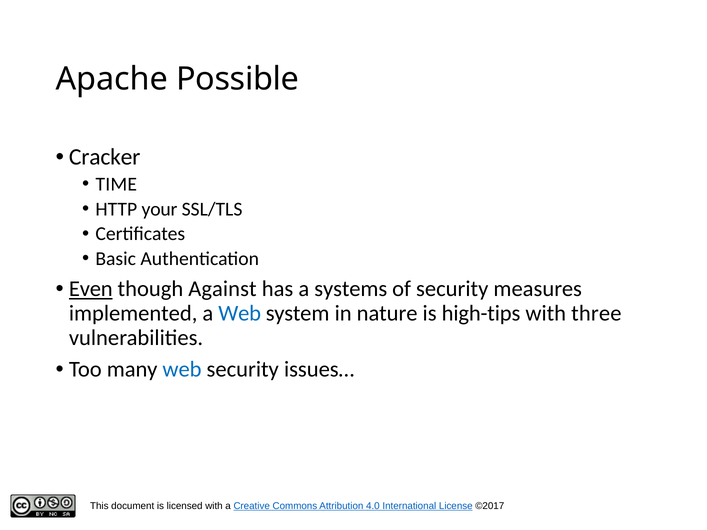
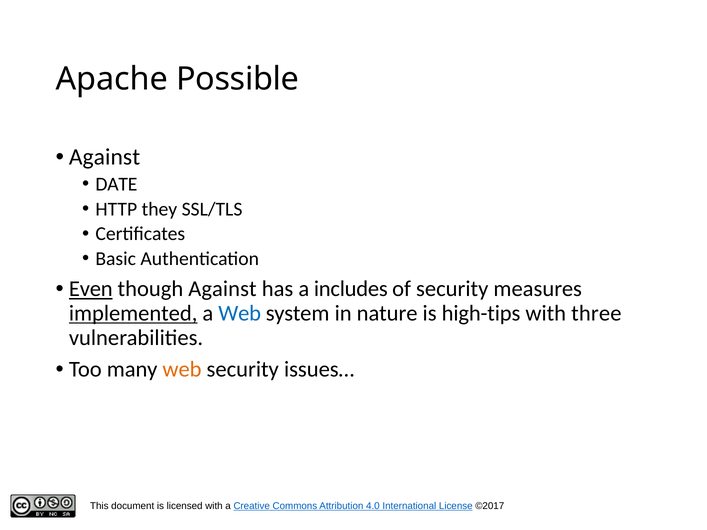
Cracker at (105, 157): Cracker -> Against
TIME: TIME -> DATE
your: your -> they
systems: systems -> includes
implemented underline: none -> present
web at (182, 370) colour: blue -> orange
